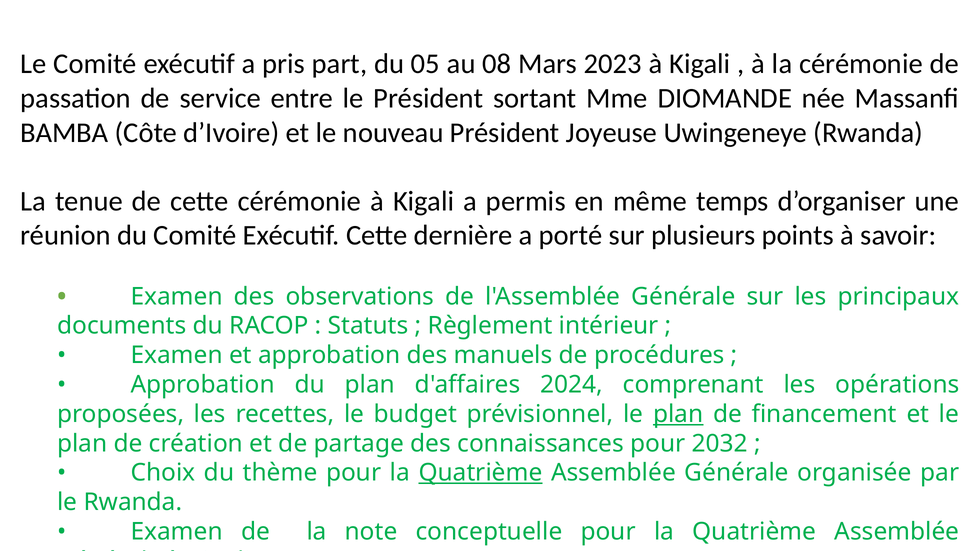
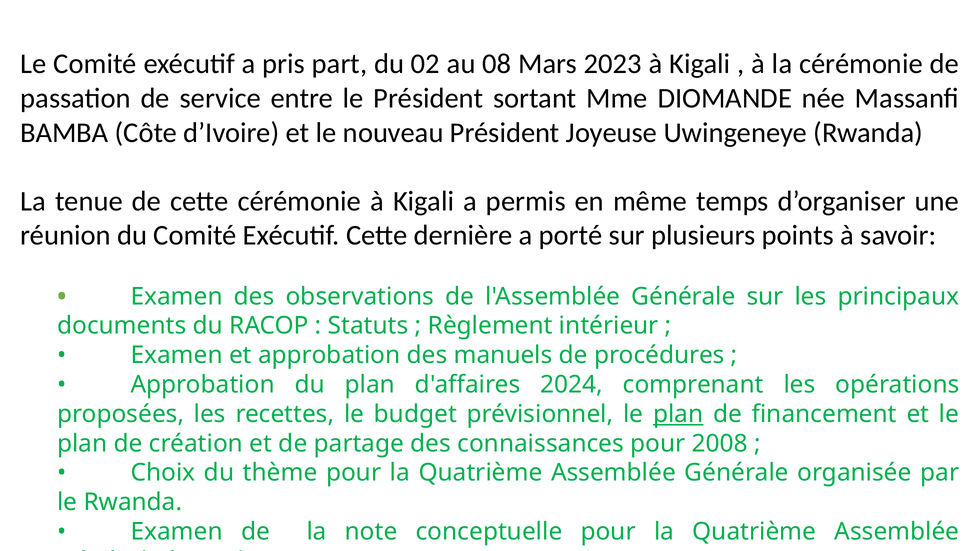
05: 05 -> 02
2032: 2032 -> 2008
Quatrième at (480, 473) underline: present -> none
